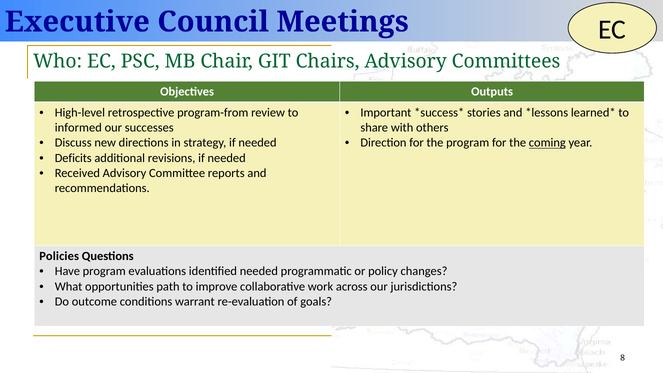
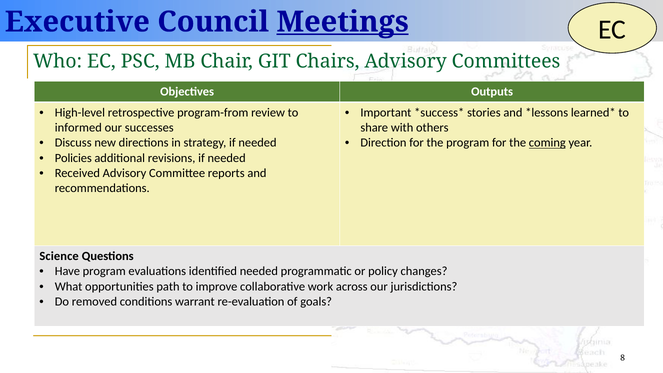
Meetings underline: none -> present
Deficits: Deficits -> Policies
Policies: Policies -> Science
outcome: outcome -> removed
